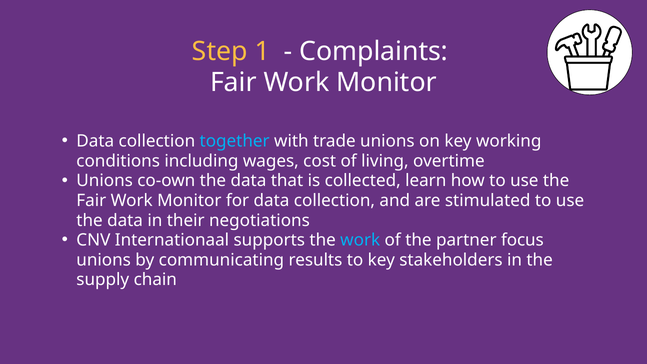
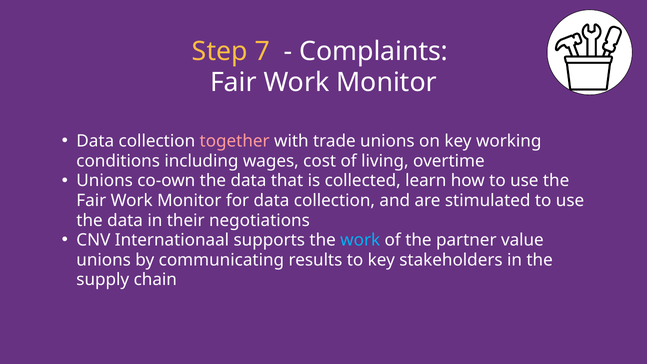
1: 1 -> 7
together colour: light blue -> pink
focus: focus -> value
